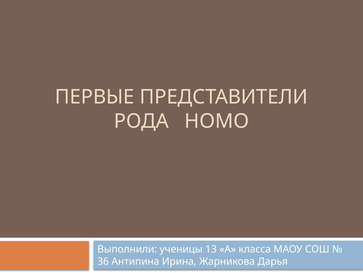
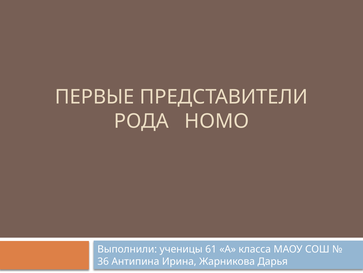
13: 13 -> 61
